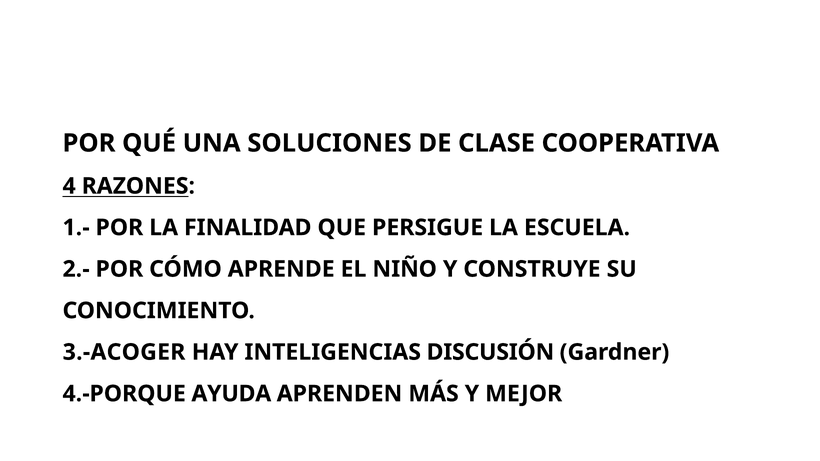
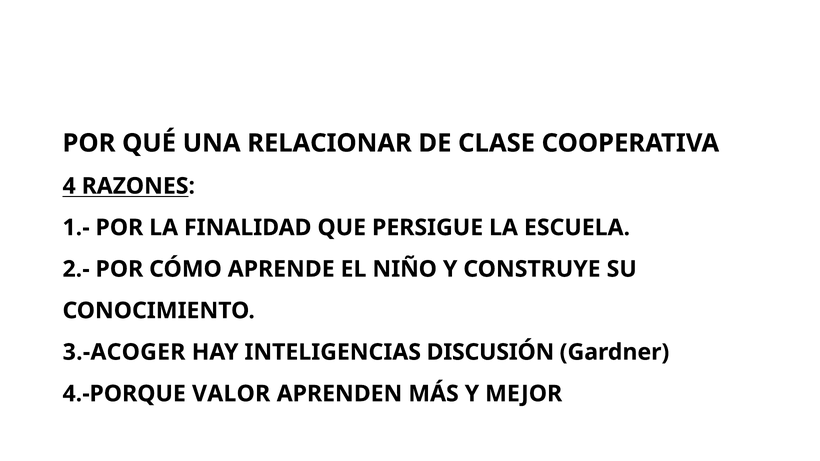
SOLUCIONES: SOLUCIONES -> RELACIONAR
AYUDA: AYUDA -> VALOR
